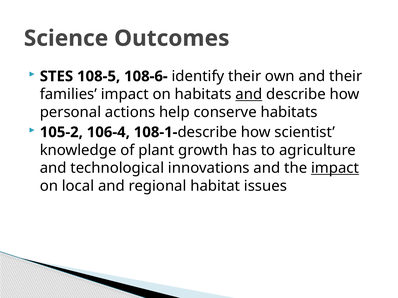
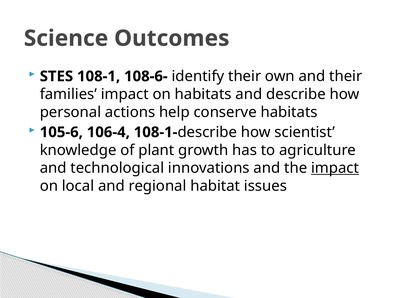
108-5: 108-5 -> 108-1
and at (249, 94) underline: present -> none
105-2: 105-2 -> 105-6
